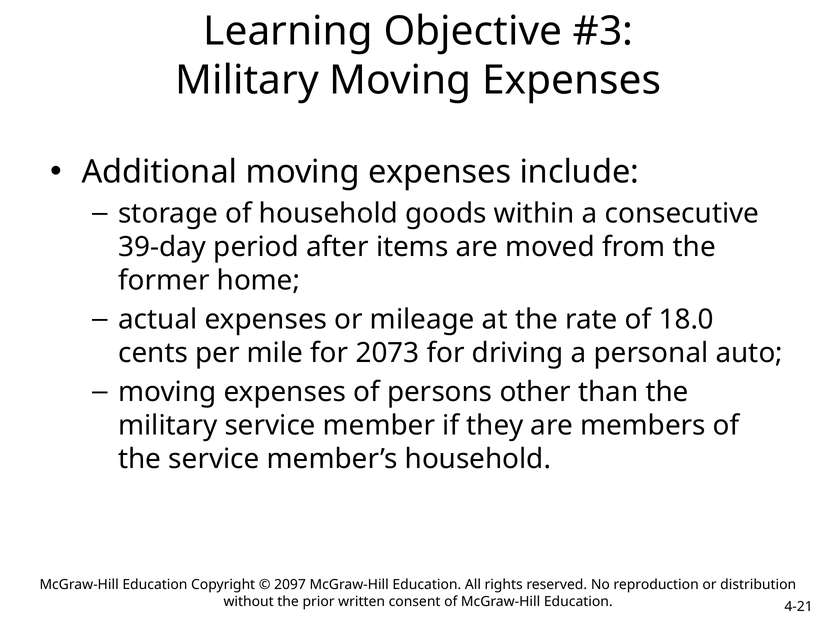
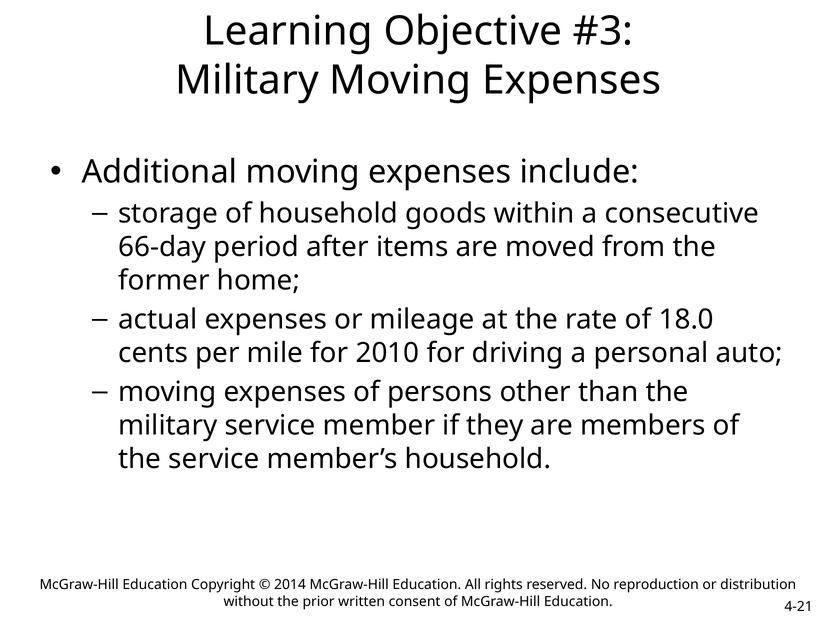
39-day: 39-day -> 66-day
2073: 2073 -> 2010
2097: 2097 -> 2014
